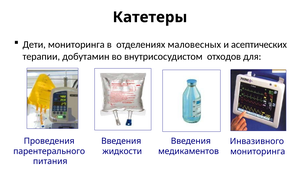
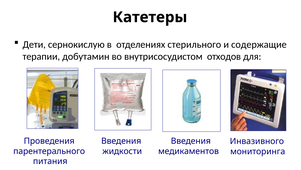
Дети мониторинга: мониторинга -> сернокислую
маловесных: маловесных -> стерильного
асептических: асептических -> содержащие
